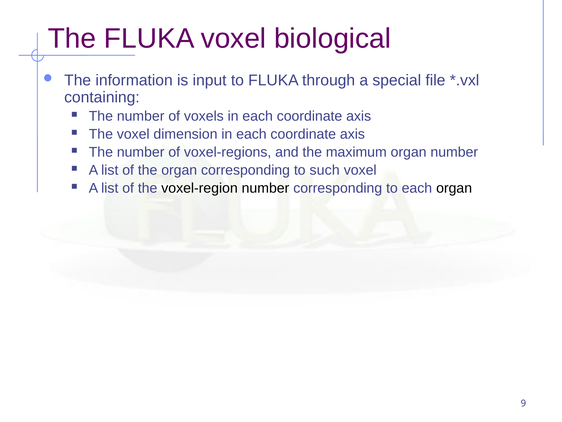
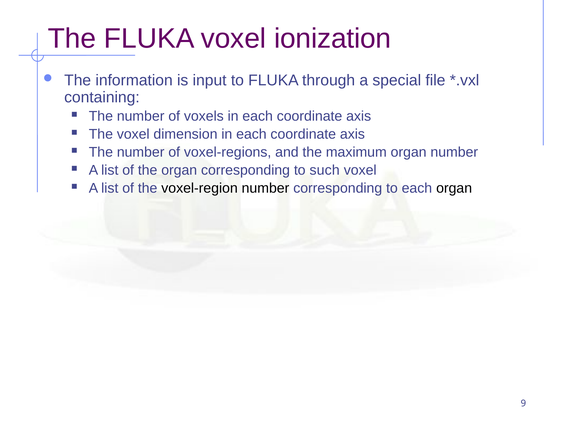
biological: biological -> ionization
